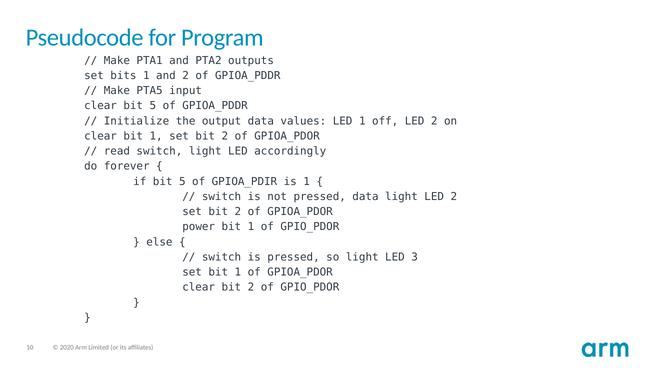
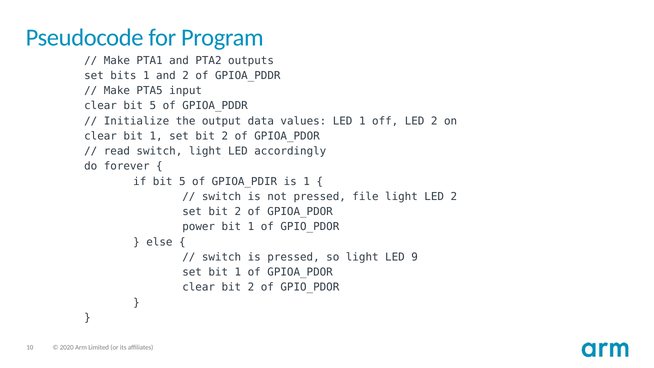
pressed data: data -> file
3: 3 -> 9
